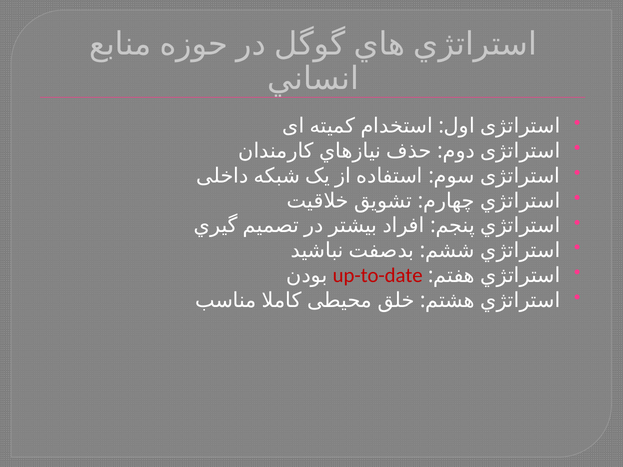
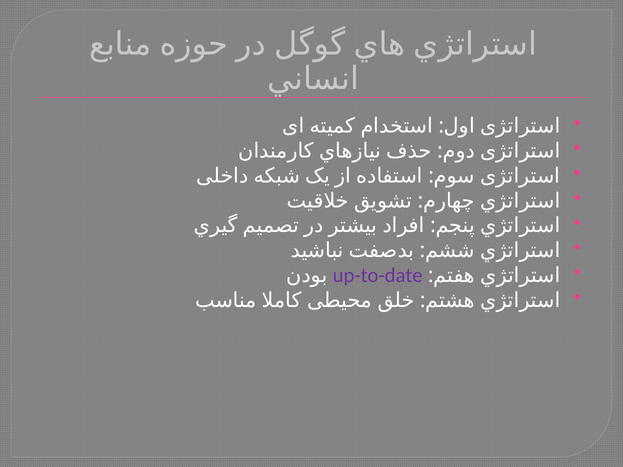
up-to-date colour: red -> purple
